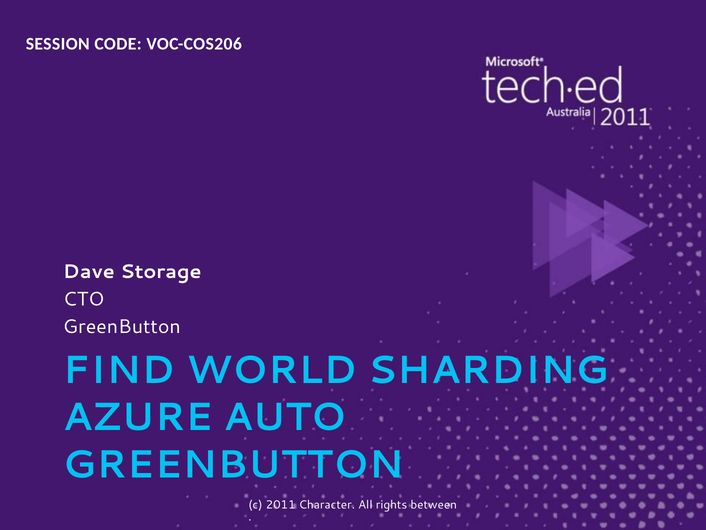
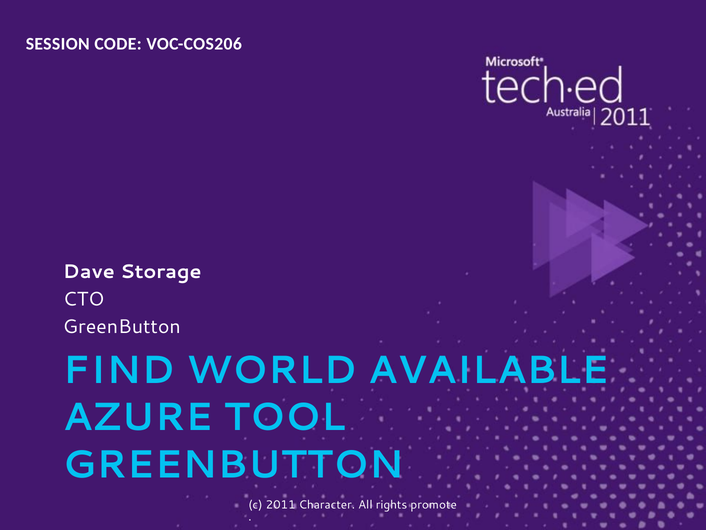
SHARDING: SHARDING -> AVAILABLE
AUTO: AUTO -> TOOL
between: between -> promote
